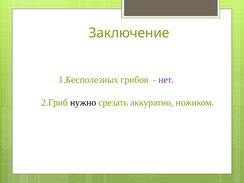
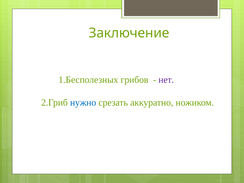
нужно colour: black -> blue
